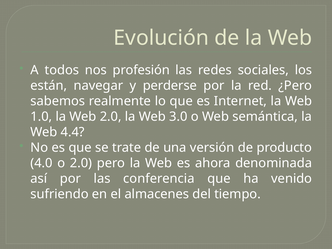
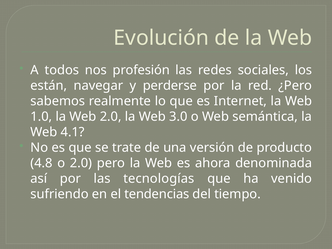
4.4: 4.4 -> 4.1
4.0: 4.0 -> 4.8
conferencia: conferencia -> tecnologías
almacenes: almacenes -> tendencias
